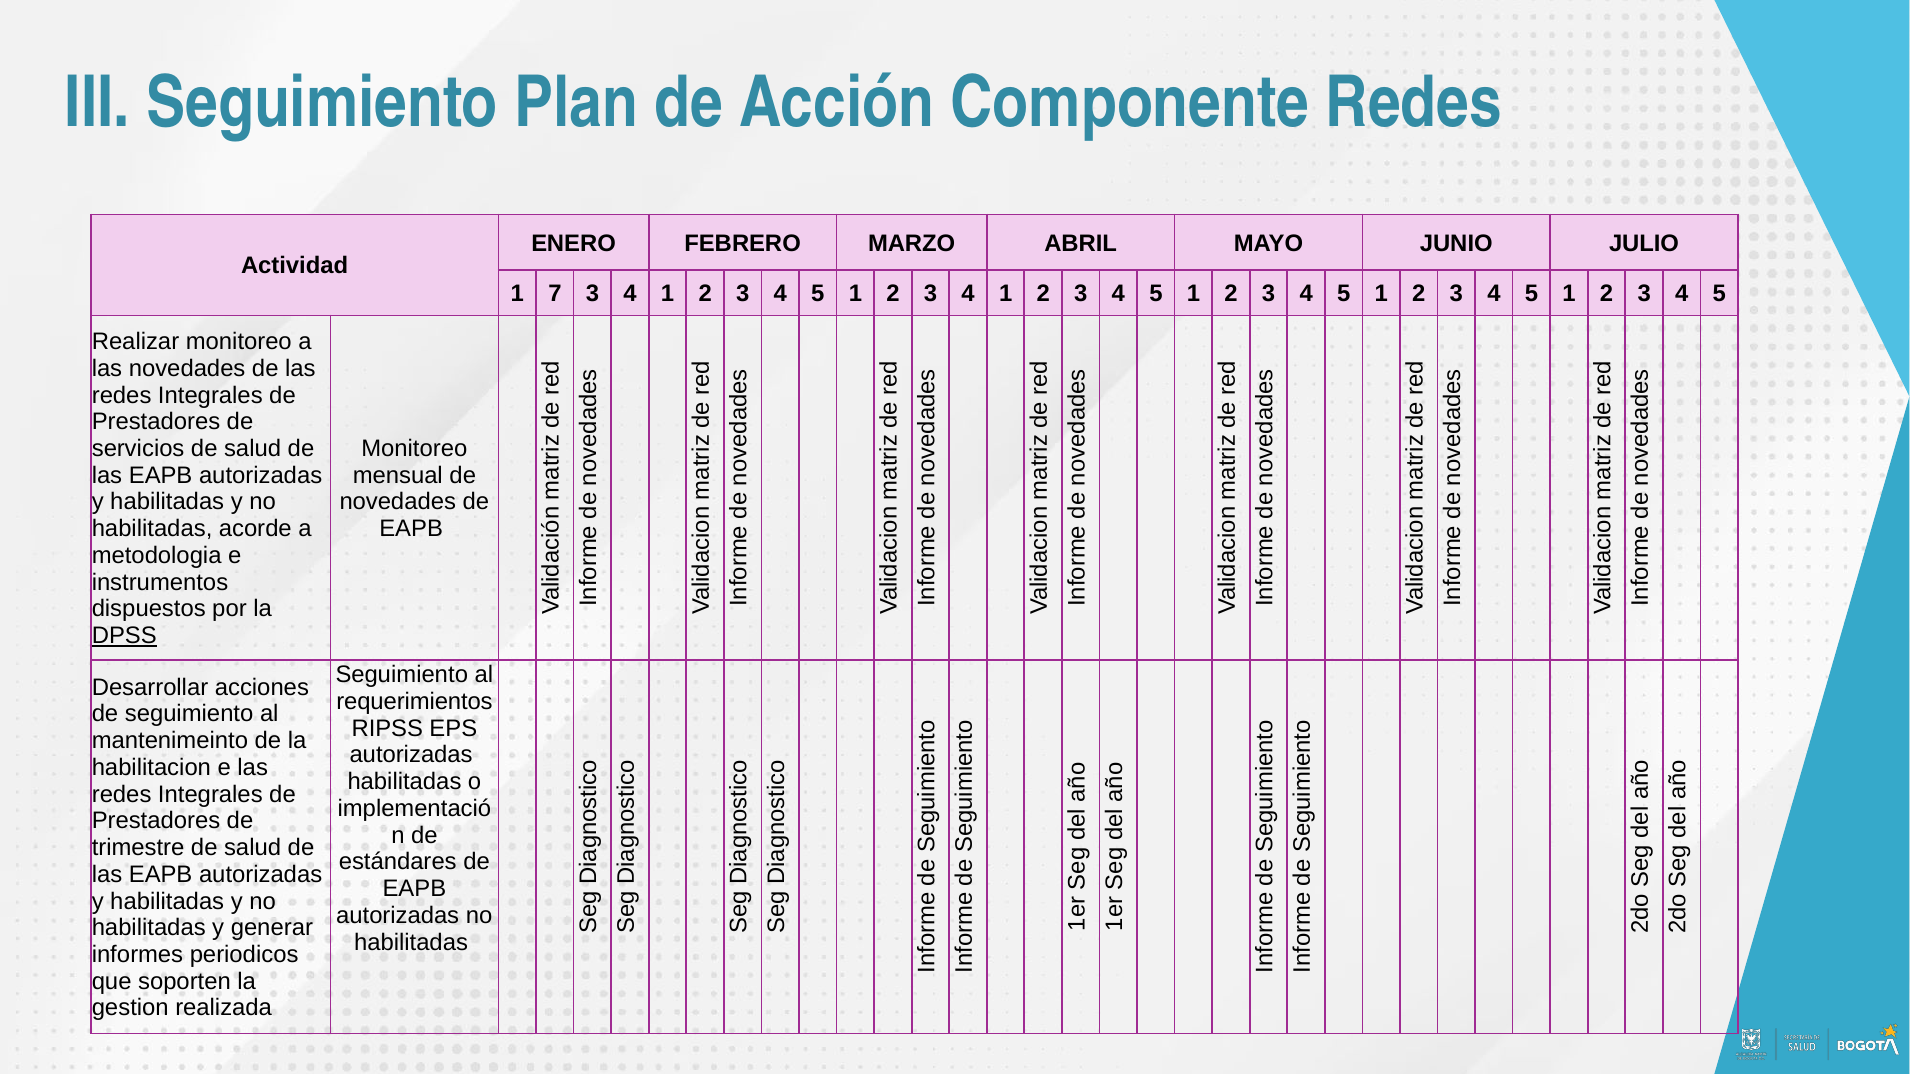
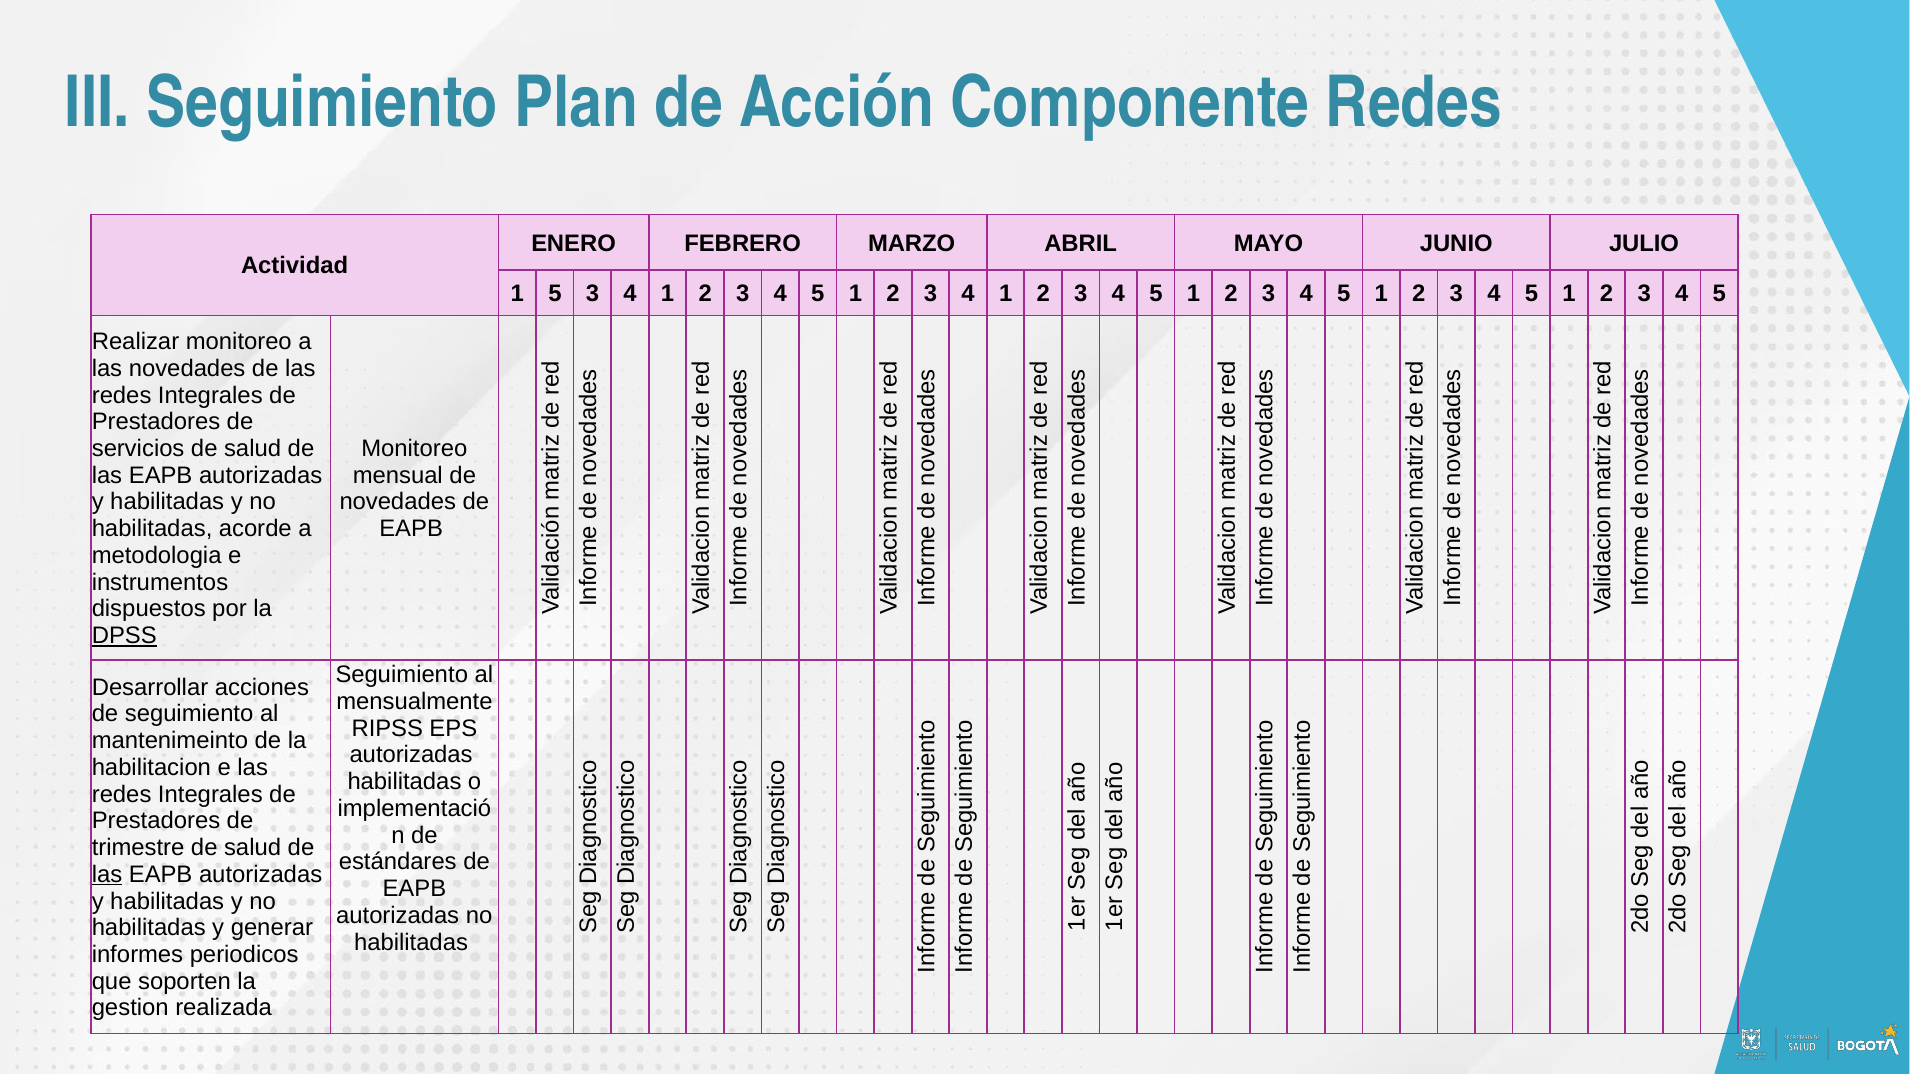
1 7: 7 -> 5
requerimientos: requerimientos -> mensualmente
las at (107, 875) underline: none -> present
